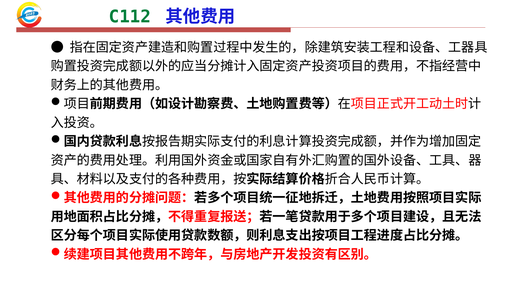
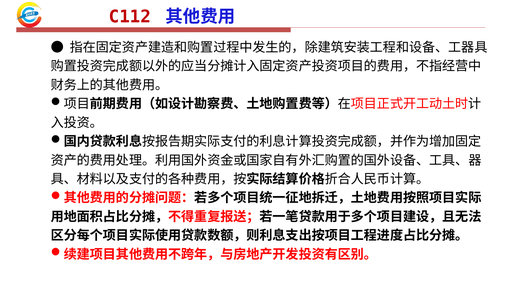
C112 colour: green -> red
